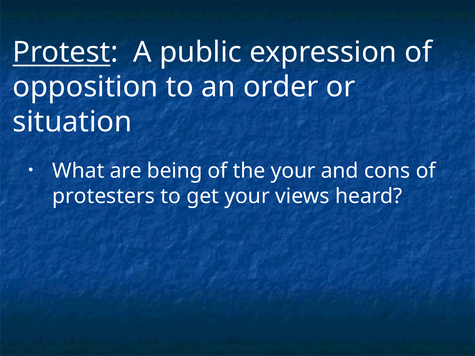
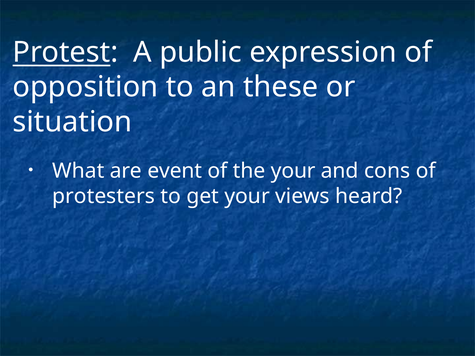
order: order -> these
being: being -> event
